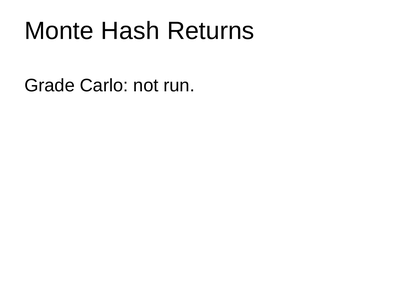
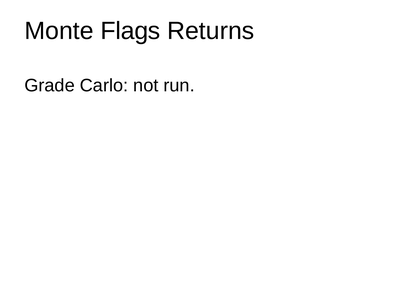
Hash: Hash -> Flags
